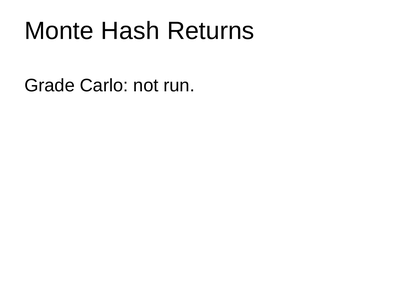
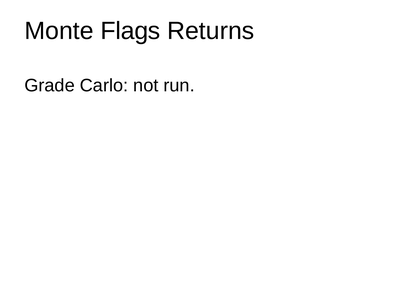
Hash: Hash -> Flags
